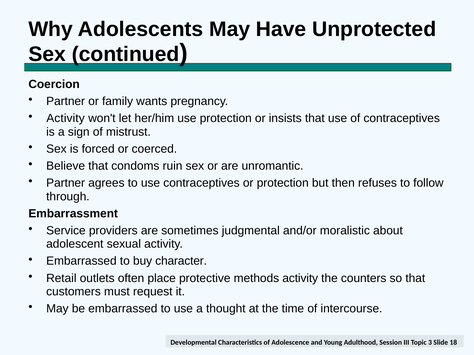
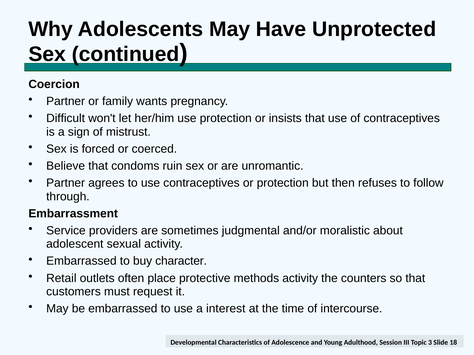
Activity at (66, 118): Activity -> Difficult
thought: thought -> interest
